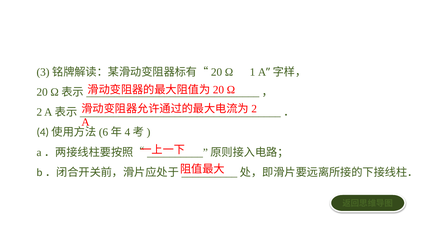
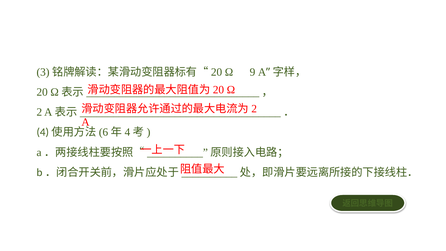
1: 1 -> 9
